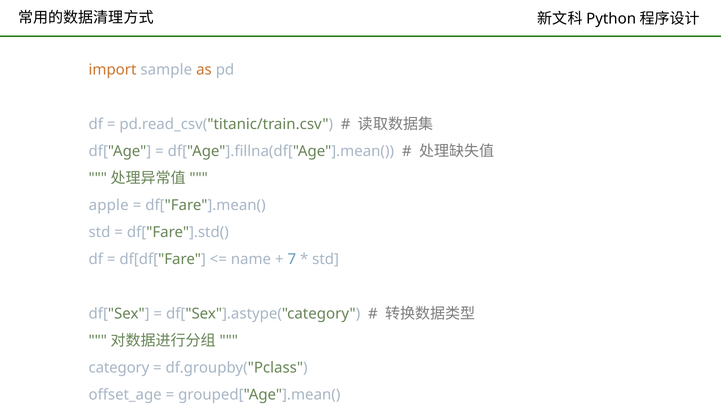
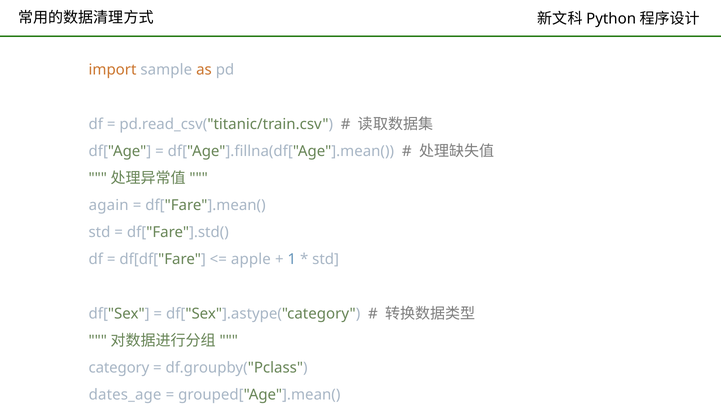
apple: apple -> again
name: name -> apple
7: 7 -> 1
offset_age: offset_age -> dates_age
